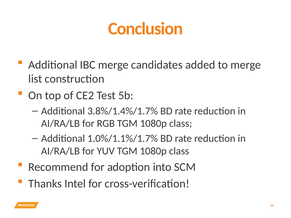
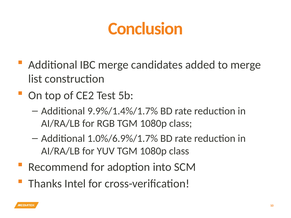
3.8%/1.4%/1.7%: 3.8%/1.4%/1.7% -> 9.9%/1.4%/1.7%
1.0%/1.1%/1.7%: 1.0%/1.1%/1.7% -> 1.0%/6.9%/1.7%
